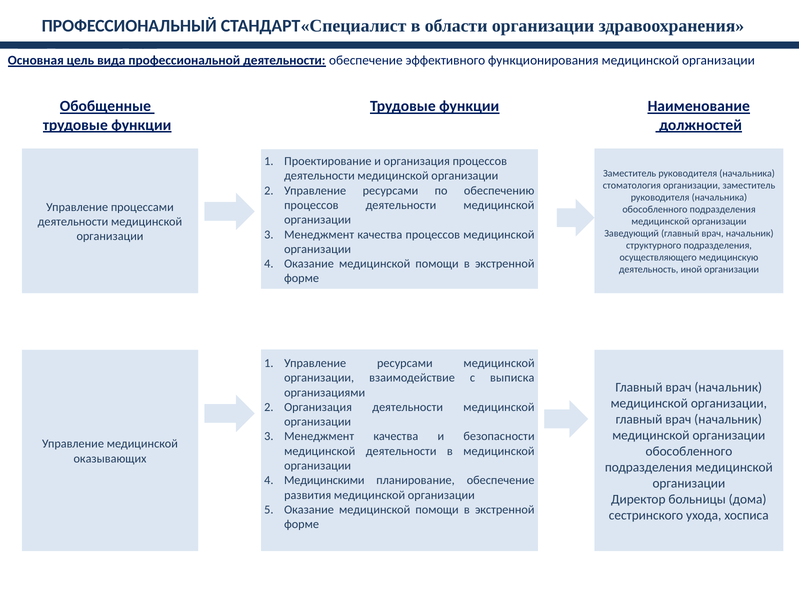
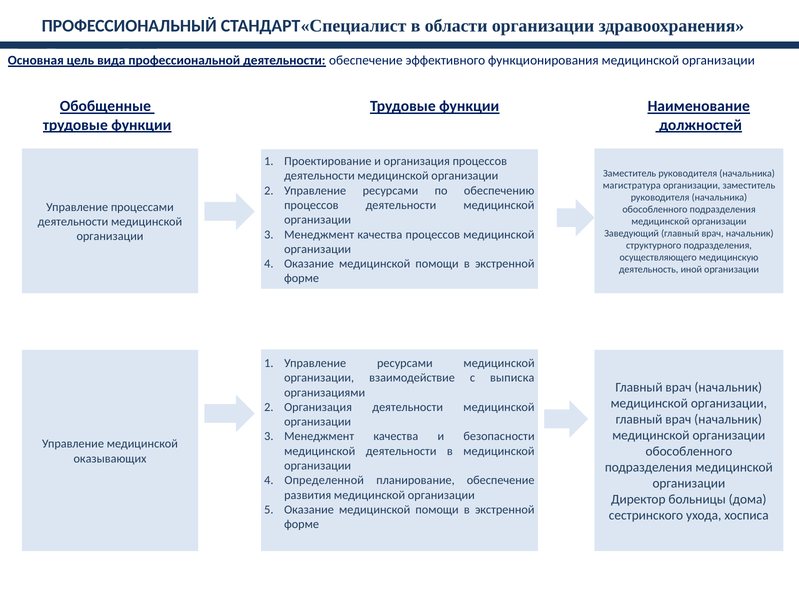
стоматология: стоматология -> магистратура
Медицинскими: Медицинскими -> Определенной
